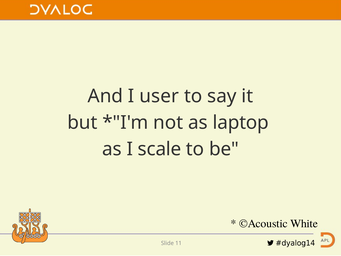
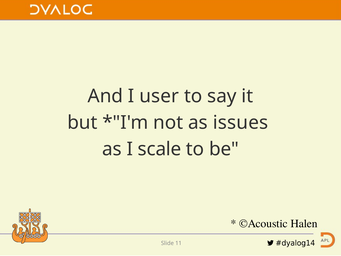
laptop: laptop -> issues
White: White -> Halen
